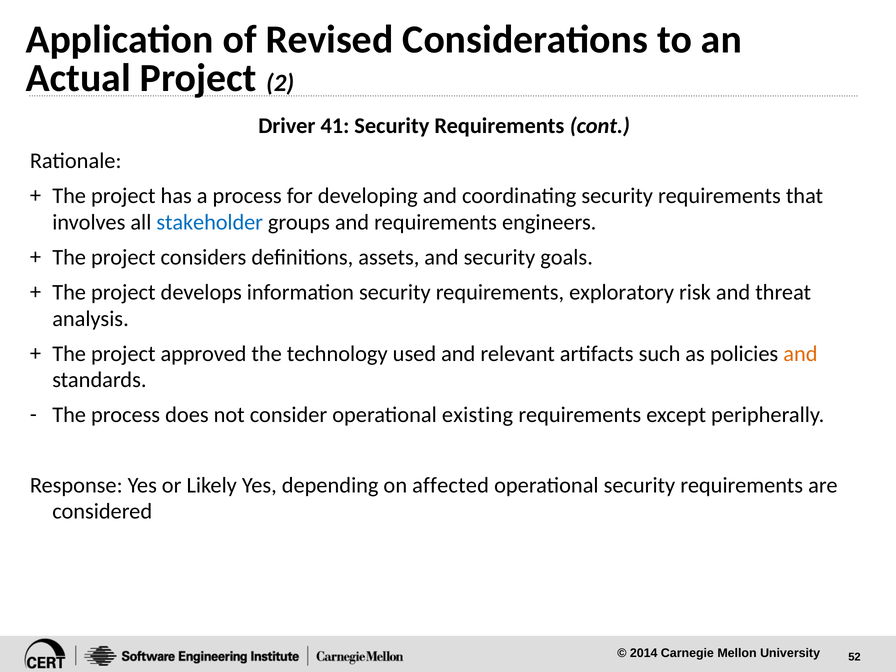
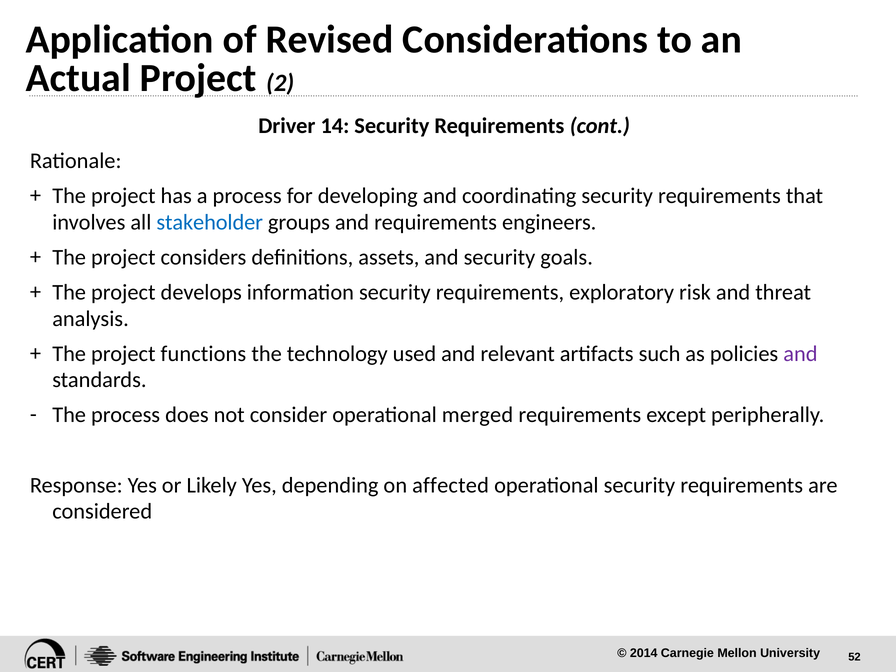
41: 41 -> 14
approved: approved -> functions
and at (800, 354) colour: orange -> purple
existing: existing -> merged
